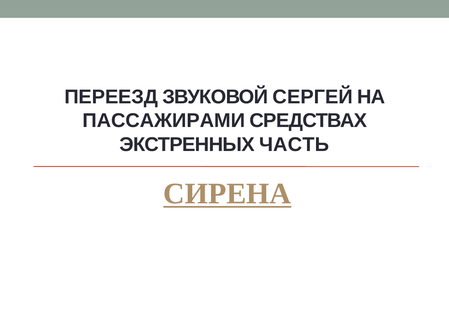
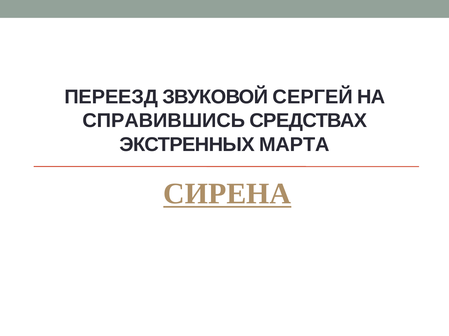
ПАССАЖИРАМИ: ПАССАЖИРАМИ -> СПРАВИВШИСЬ
ЧАСТЬ: ЧАСТЬ -> МАРТА
